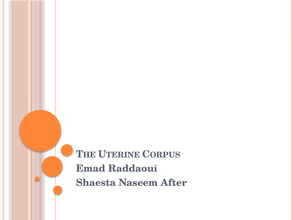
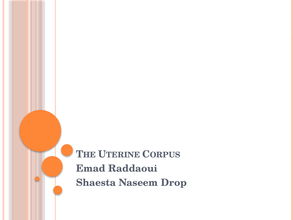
After: After -> Drop
